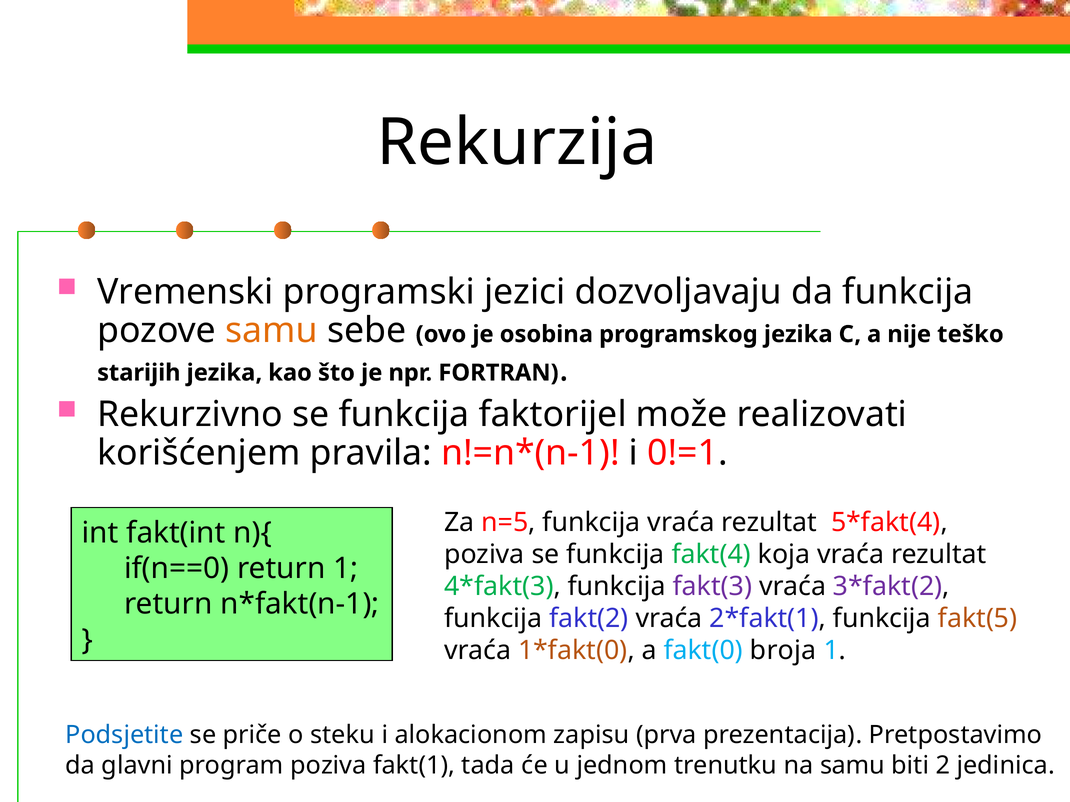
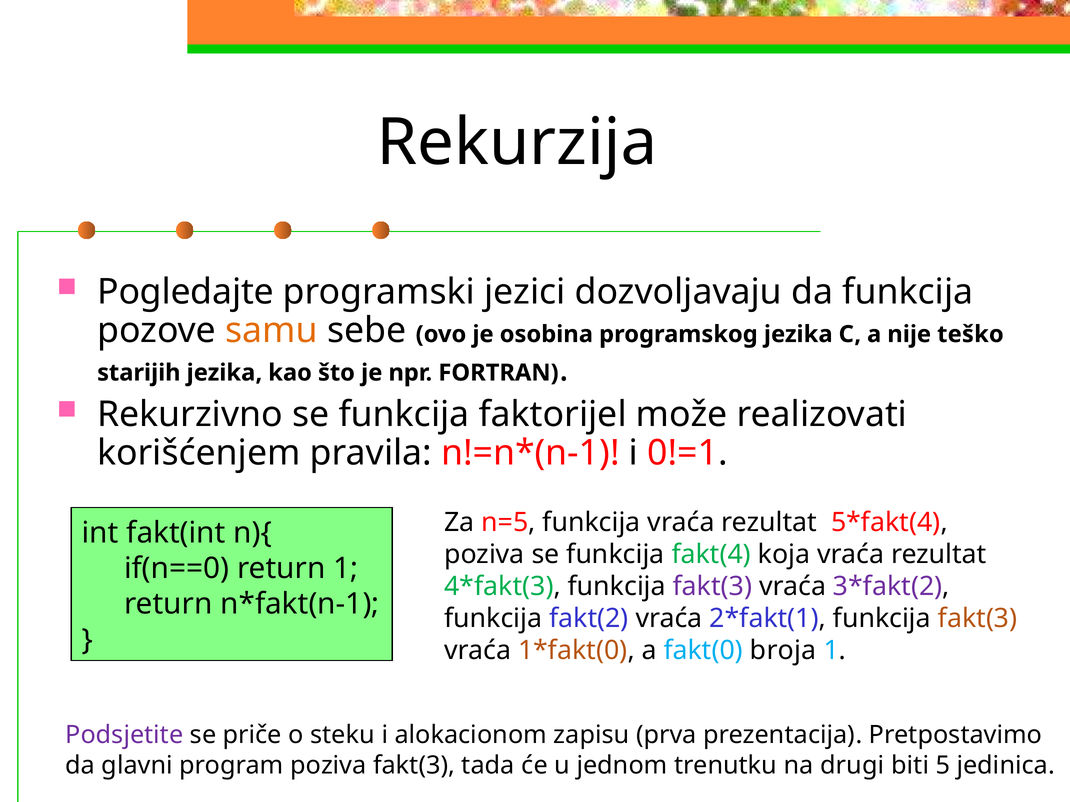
Vremenski: Vremenski -> Pogledajte
fakt(5 at (978, 619): fakt(5 -> fakt(3
Podsjetite colour: blue -> purple
poziva fakt(1: fakt(1 -> fakt(3
na samu: samu -> drugi
2: 2 -> 5
